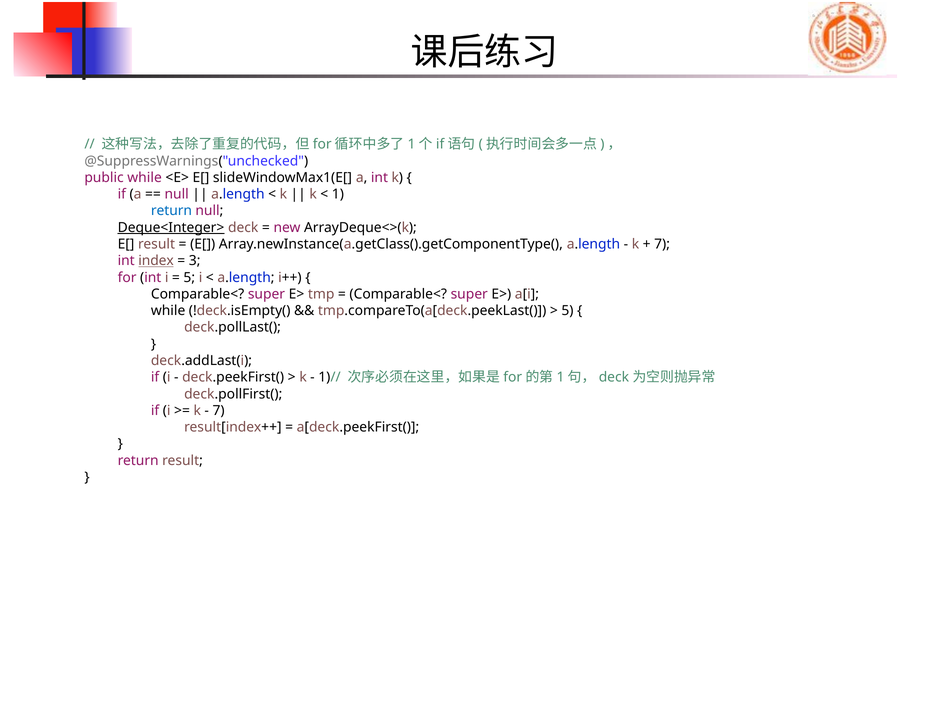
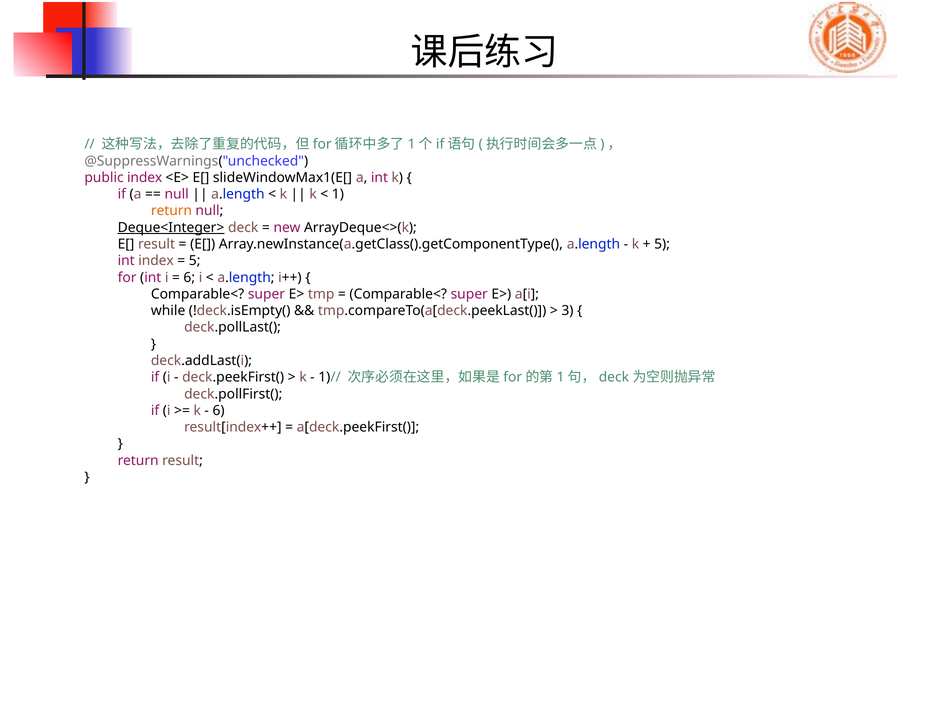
public while: while -> index
return at (171, 211) colour: blue -> orange
7 at (662, 244): 7 -> 5
index at (156, 261) underline: present -> none
3 at (195, 261): 3 -> 5
5 at (189, 277): 5 -> 6
5 at (567, 311): 5 -> 3
7 at (219, 410): 7 -> 6
